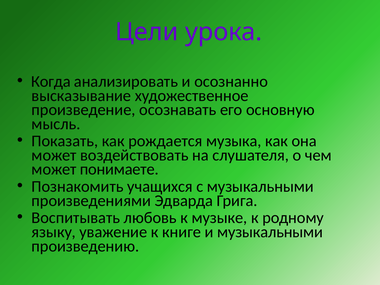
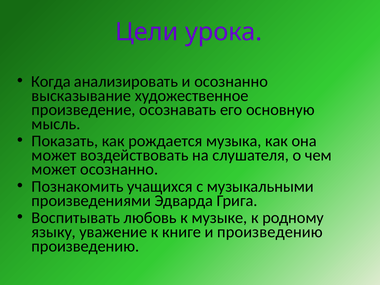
может понимаете: понимаете -> осознанно
и музыкальными: музыкальными -> произведению
